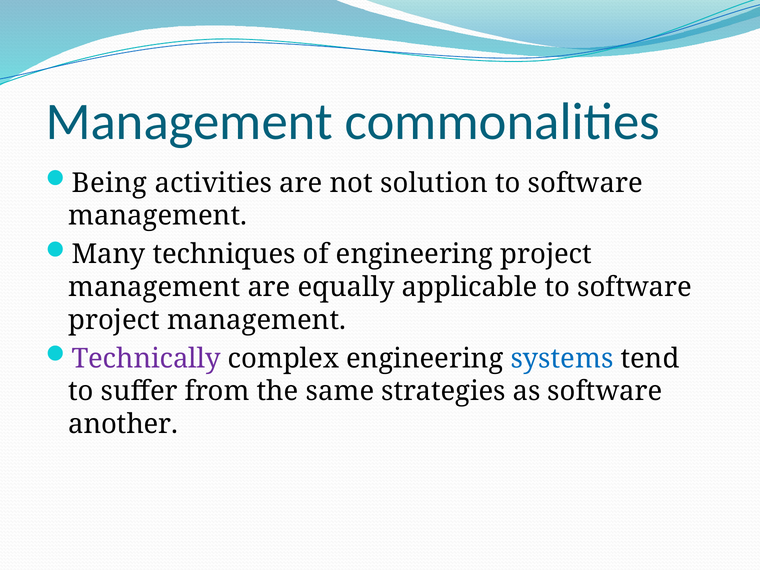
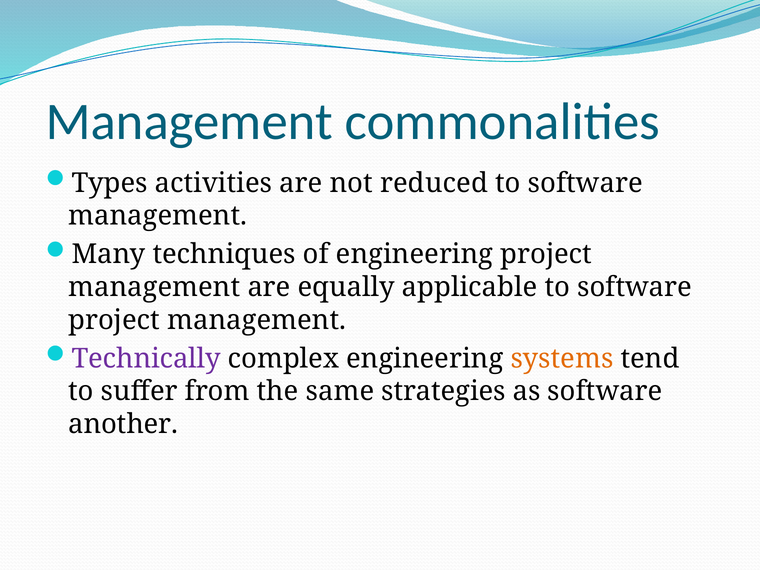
Being: Being -> Types
solution: solution -> reduced
systems colour: blue -> orange
